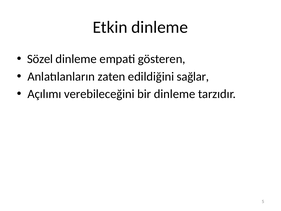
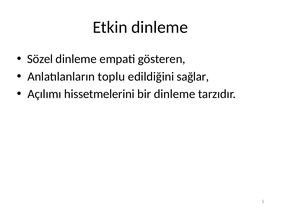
zaten: zaten -> toplu
verebileceğini: verebileceğini -> hissetmelerini
